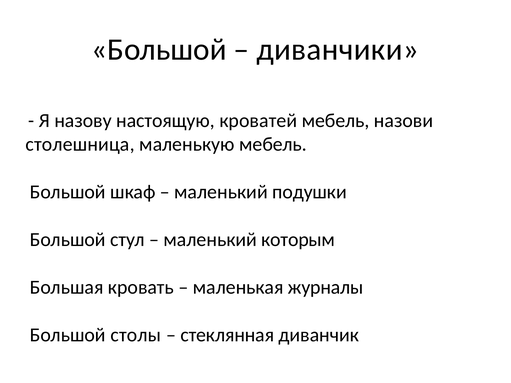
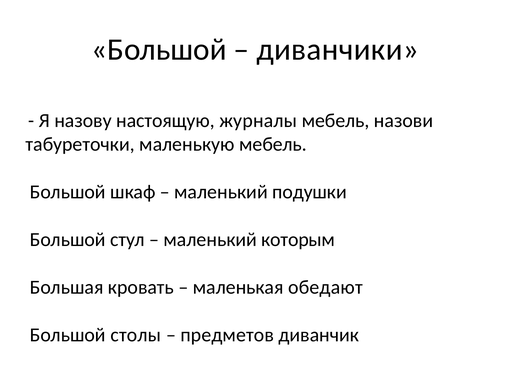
кроватей: кроватей -> журналы
столешница: столешница -> табуреточки
журналы: журналы -> обедают
стеклянная: стеклянная -> предметов
